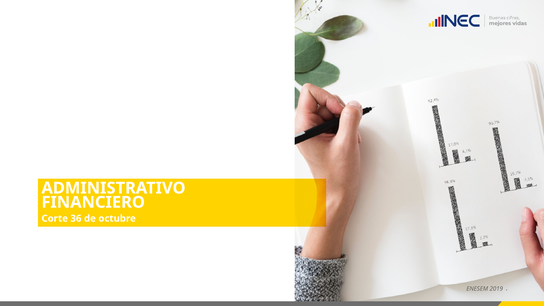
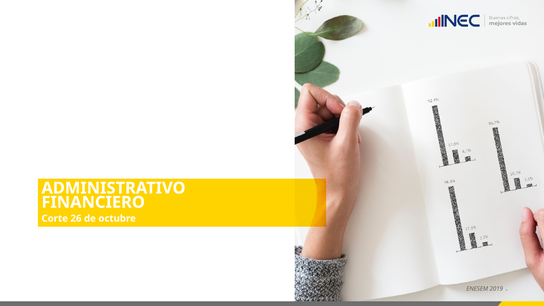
36: 36 -> 26
